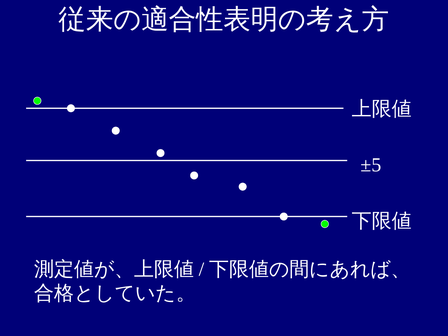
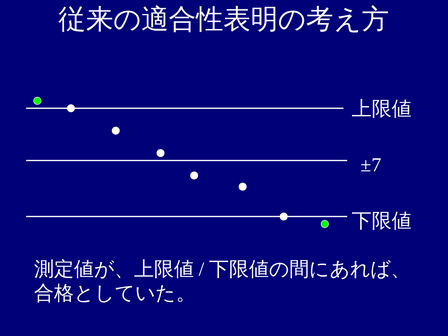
±5: ±5 -> ±7
